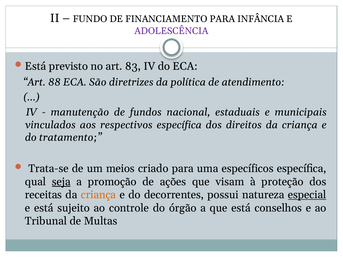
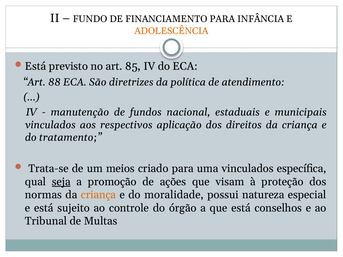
ADOLESCÊNCIA colour: purple -> orange
83: 83 -> 85
respectivos específica: específica -> aplicação
uma específicos: específicos -> vinculados
receitas: receitas -> normas
decorrentes: decorrentes -> moralidade
especial underline: present -> none
